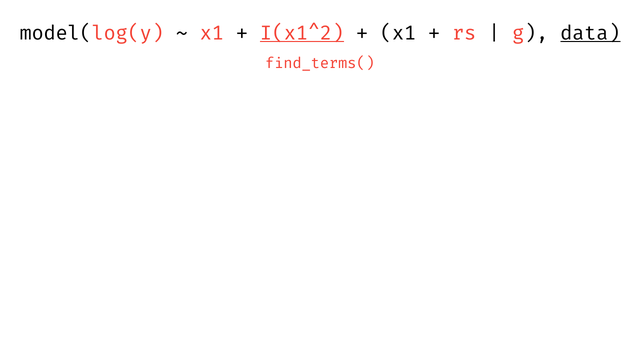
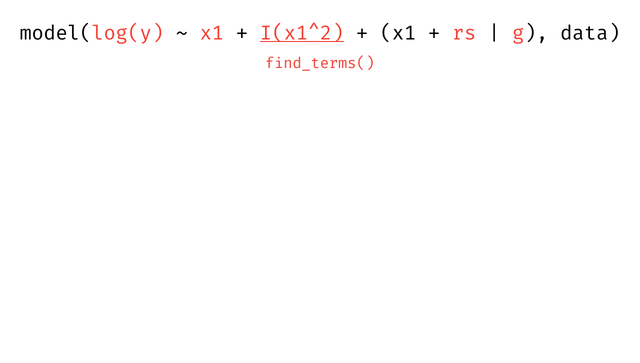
data underline: present -> none
